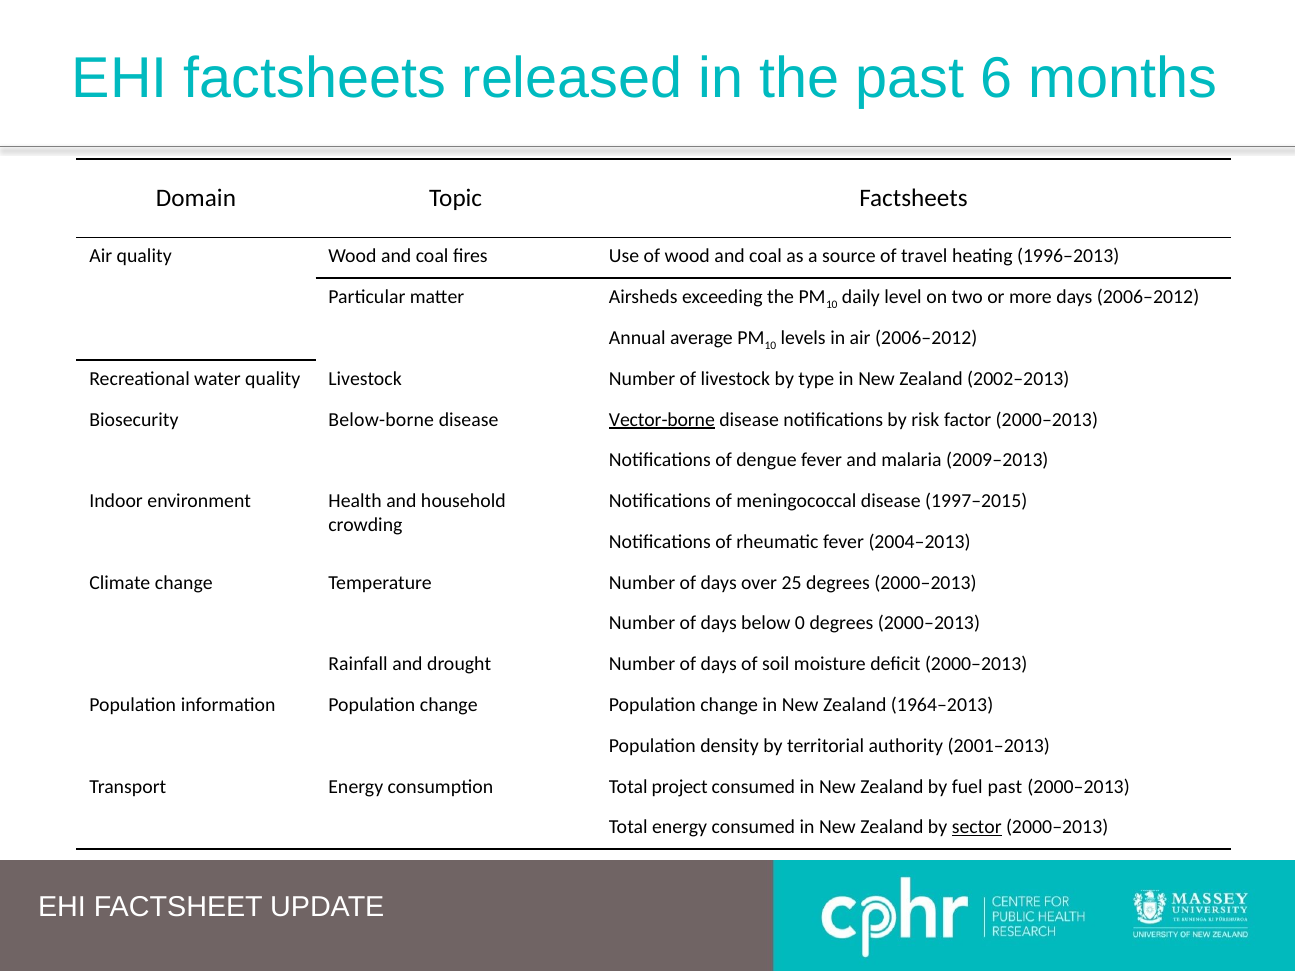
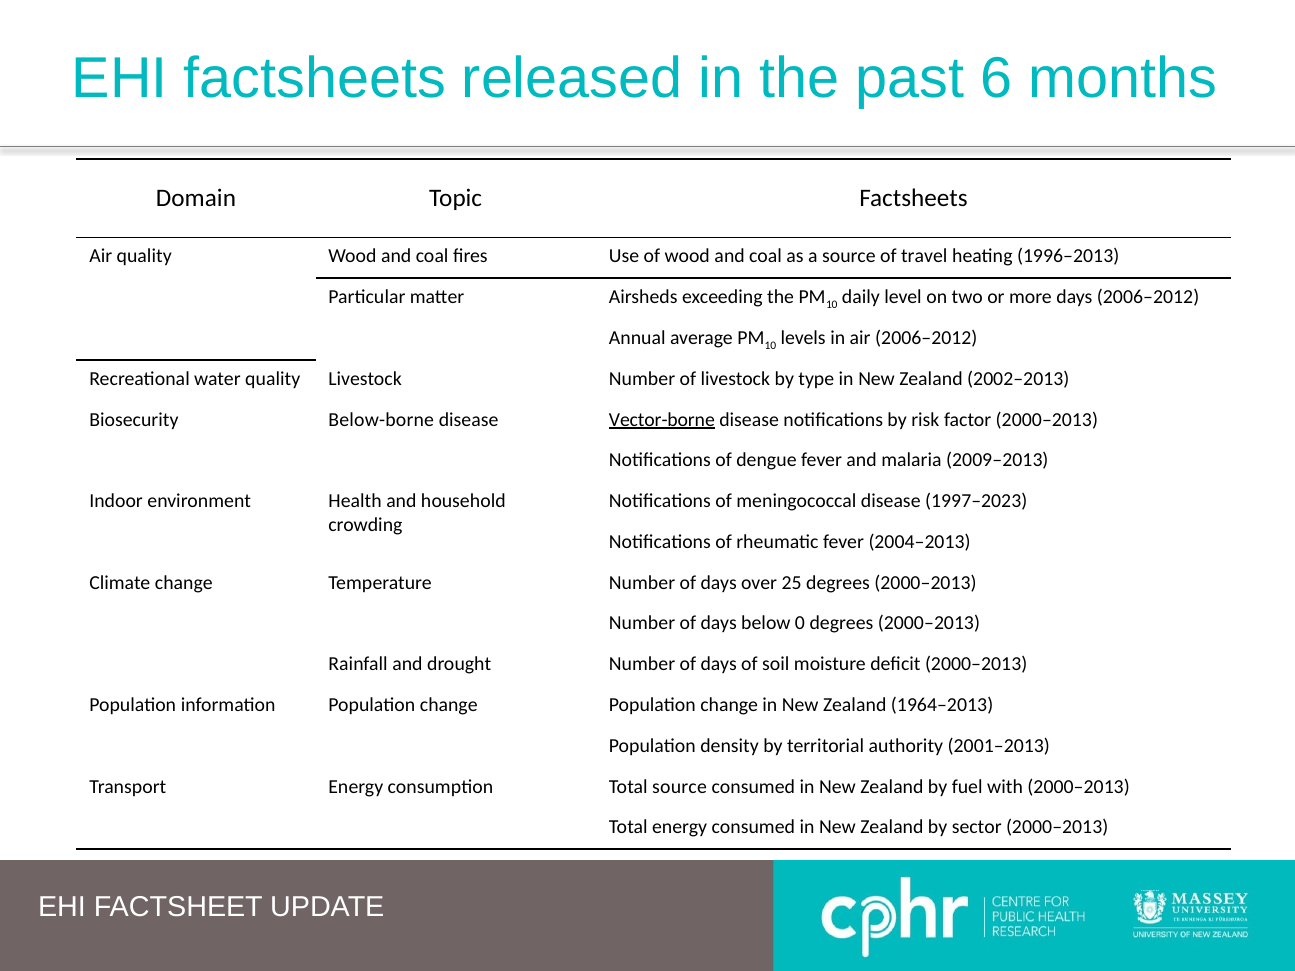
1997–2015: 1997–2015 -> 1997–2023
Total project: project -> source
fuel past: past -> with
sector underline: present -> none
